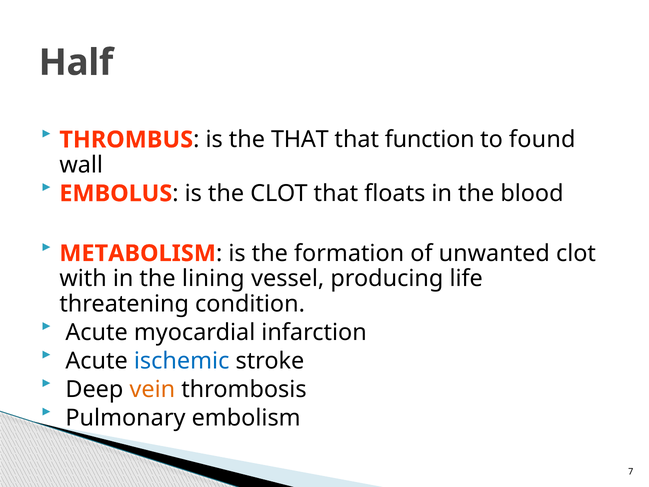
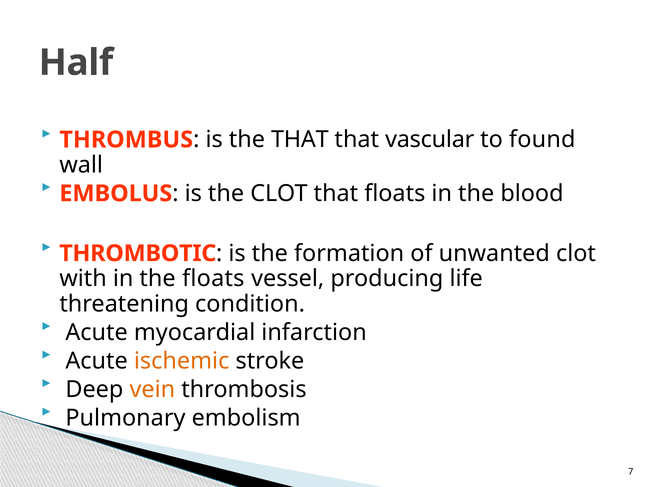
function: function -> vascular
METABOLISM: METABOLISM -> THROMBOTIC
the lining: lining -> floats
ischemic colour: blue -> orange
